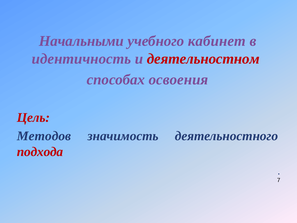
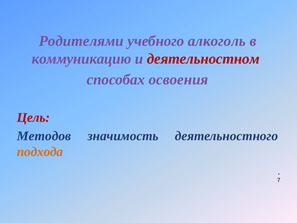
Начальными: Начальными -> Родителями
кабинет: кабинет -> алкоголь
идентичность: идентичность -> коммуникацию
подхода colour: red -> orange
